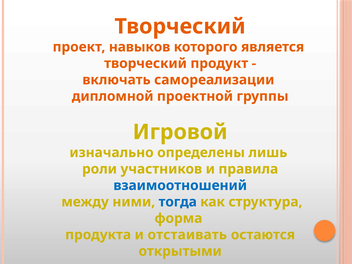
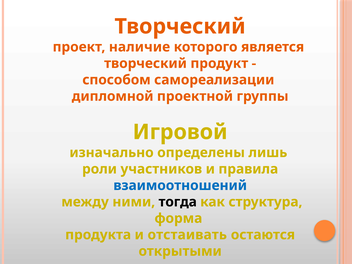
навыков: навыков -> наличие
включать: включать -> способом
тогда colour: blue -> black
